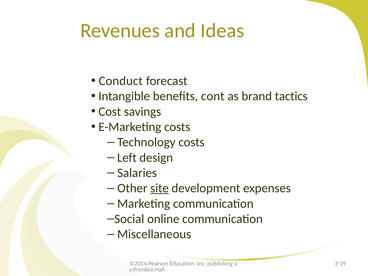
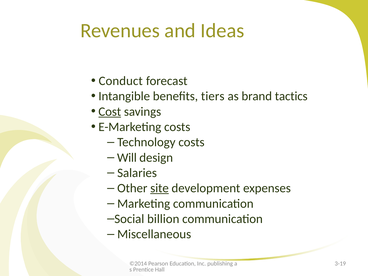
cont: cont -> tiers
Cost underline: none -> present
Left: Left -> Will
online: online -> billion
